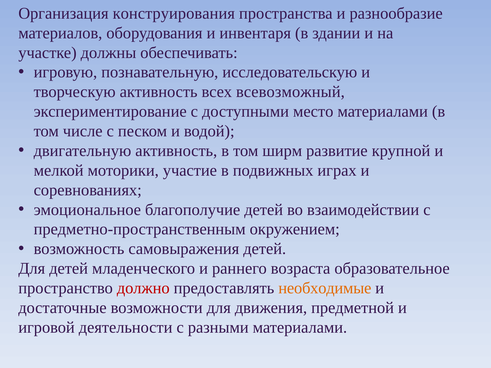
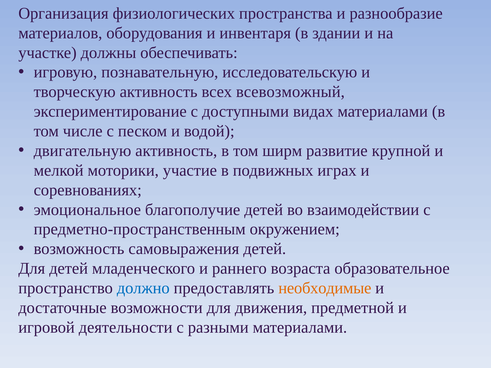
конструирования: конструирования -> физиологических
место: место -> видах
должно colour: red -> blue
